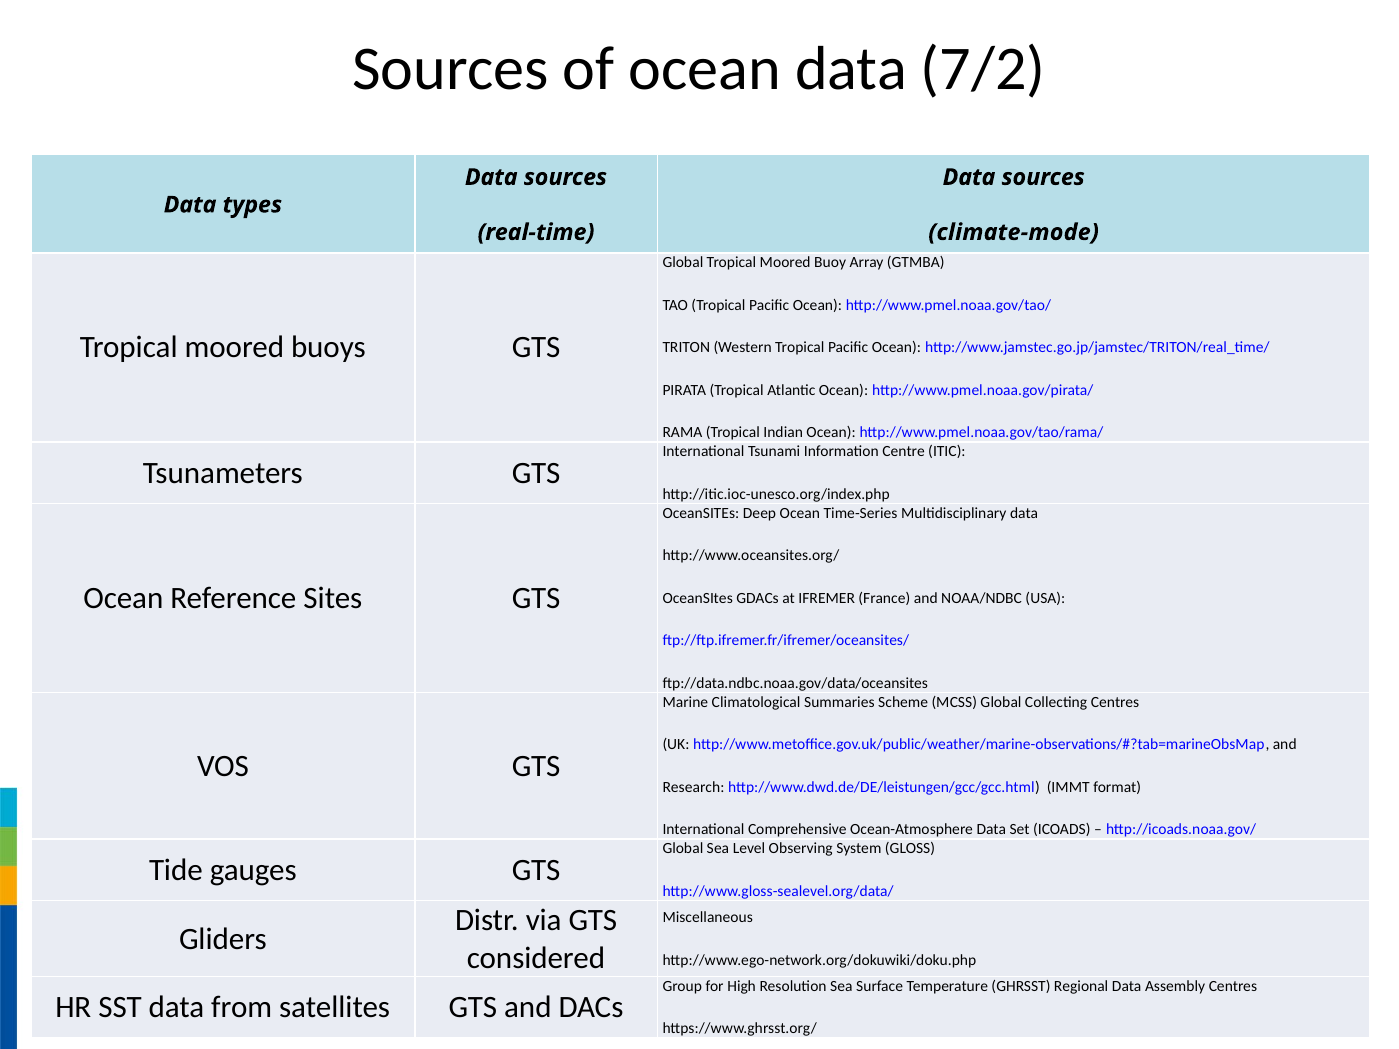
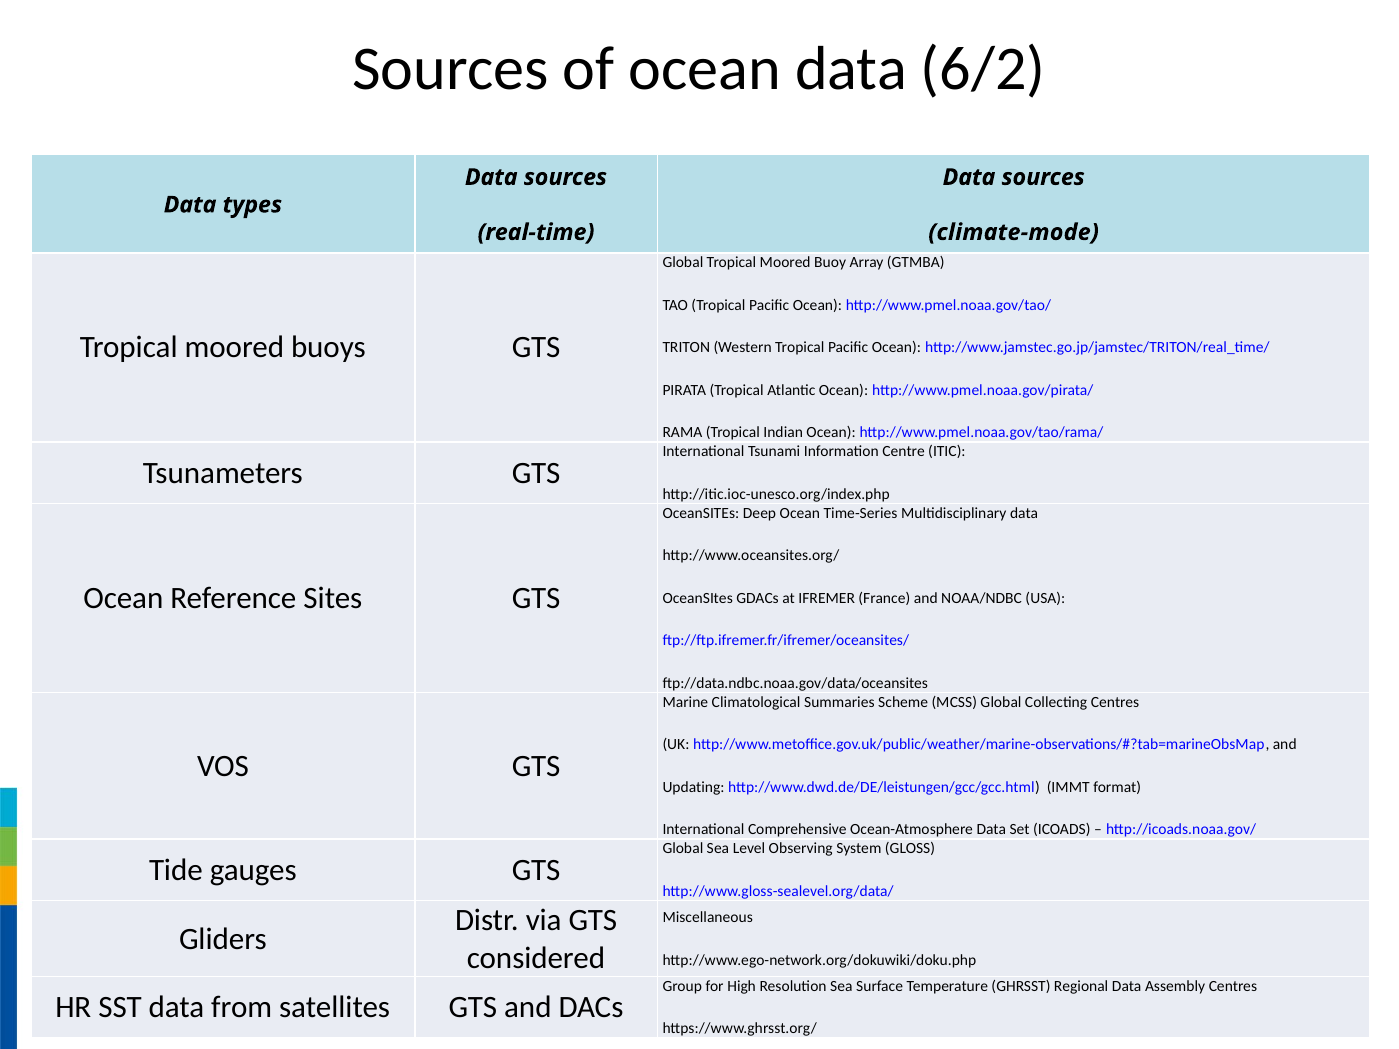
7/2: 7/2 -> 6/2
Research: Research -> Updating
